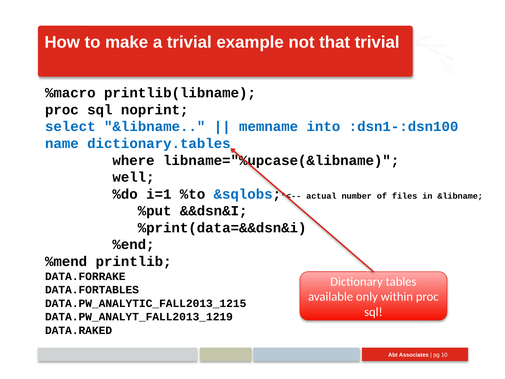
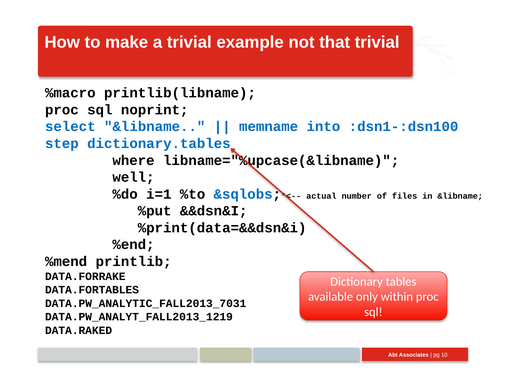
name: name -> step
DATA.PW_ANALYTIC_FALL2013_1215: DATA.PW_ANALYTIC_FALL2013_1215 -> DATA.PW_ANALYTIC_FALL2013_7031
